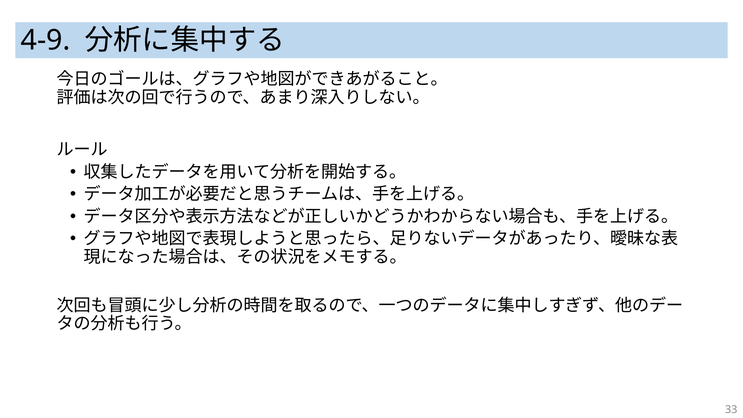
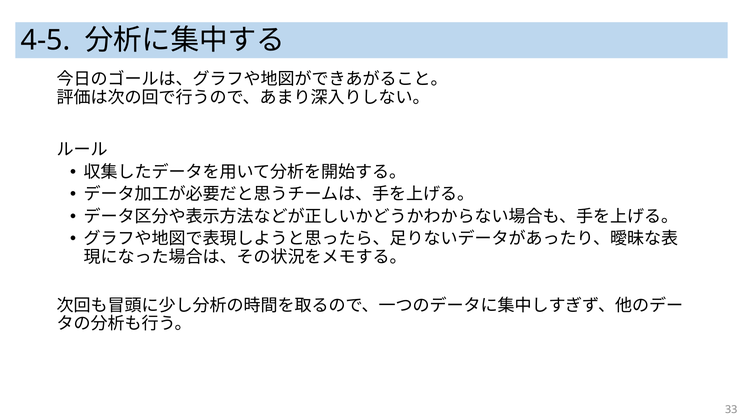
4-9: 4-9 -> 4-5
